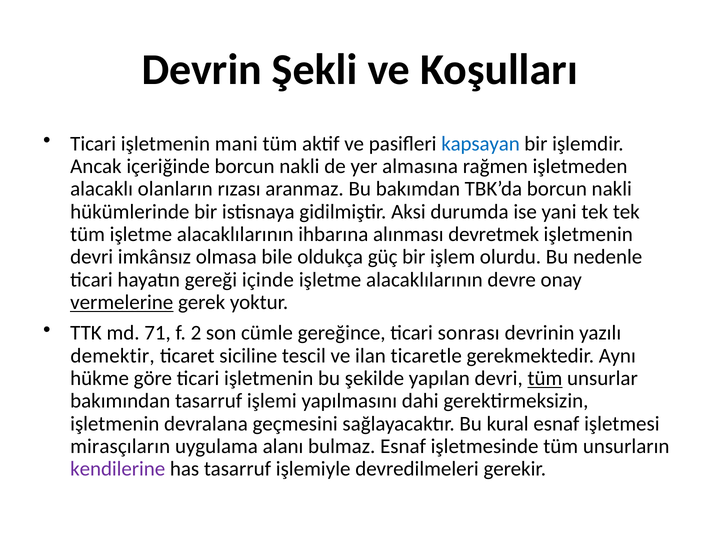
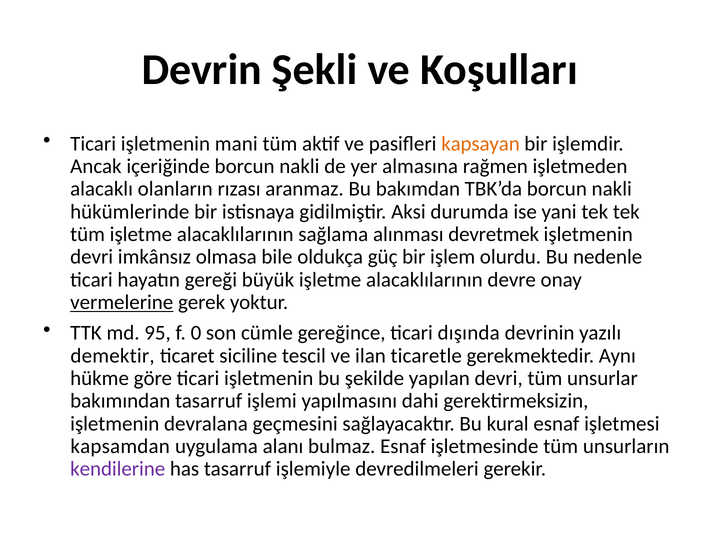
kapsayan colour: blue -> orange
ihbarına: ihbarına -> sağlama
içinde: içinde -> büyük
71: 71 -> 95
2: 2 -> 0
sonrası: sonrası -> dışında
tüm at (545, 378) underline: present -> none
mirasçıların: mirasçıların -> kapsamdan
